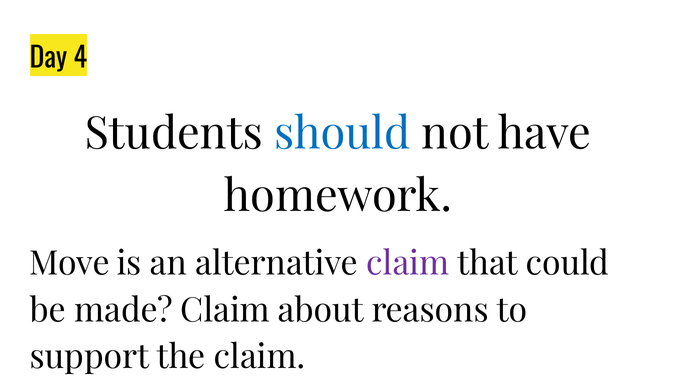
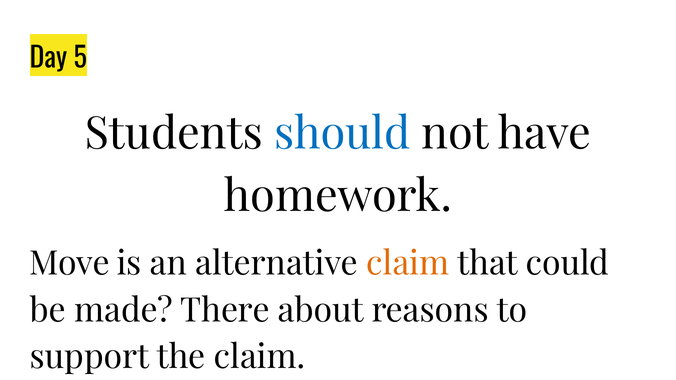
4: 4 -> 5
claim at (408, 264) colour: purple -> orange
made Claim: Claim -> There
